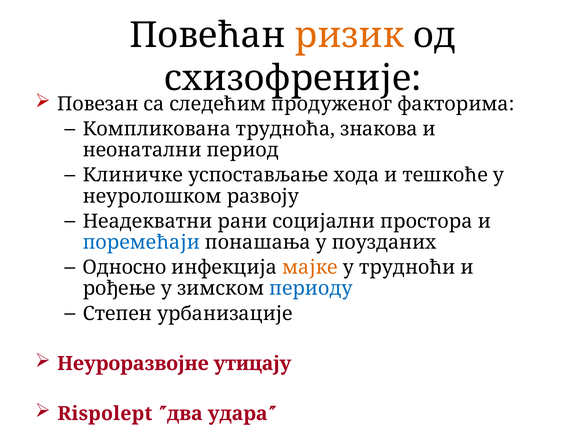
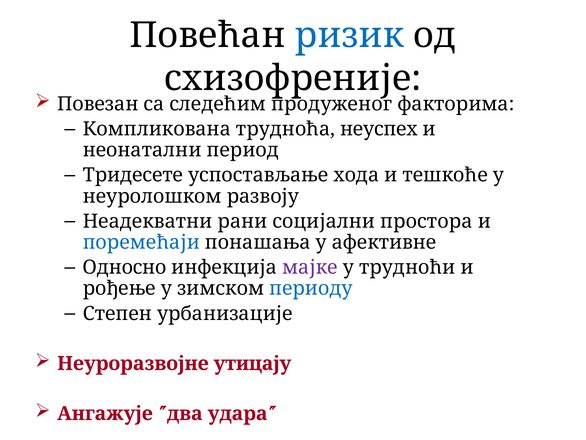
ризик colour: orange -> blue
знакова: знакова -> неуспех
Клиничке: Клиничке -> Тридесете
поузданих: поузданих -> афективне
мајке colour: orange -> purple
Rispolept: Rispolept -> Ангажује
